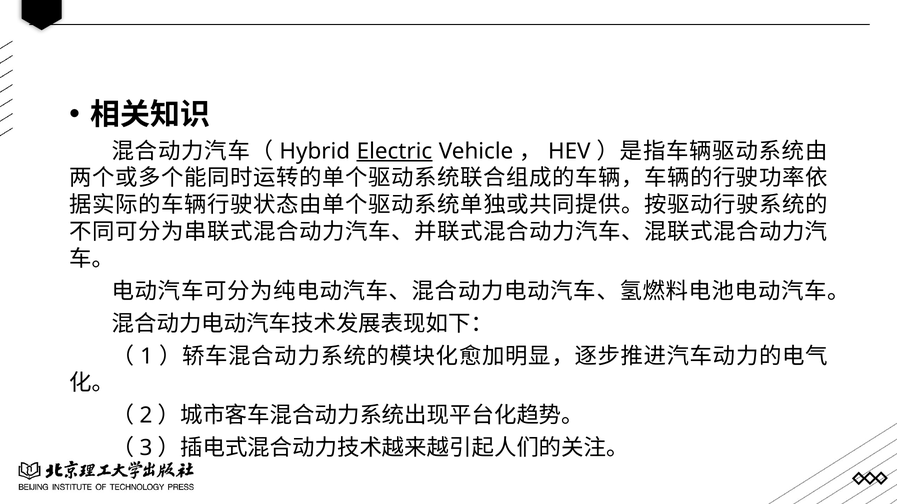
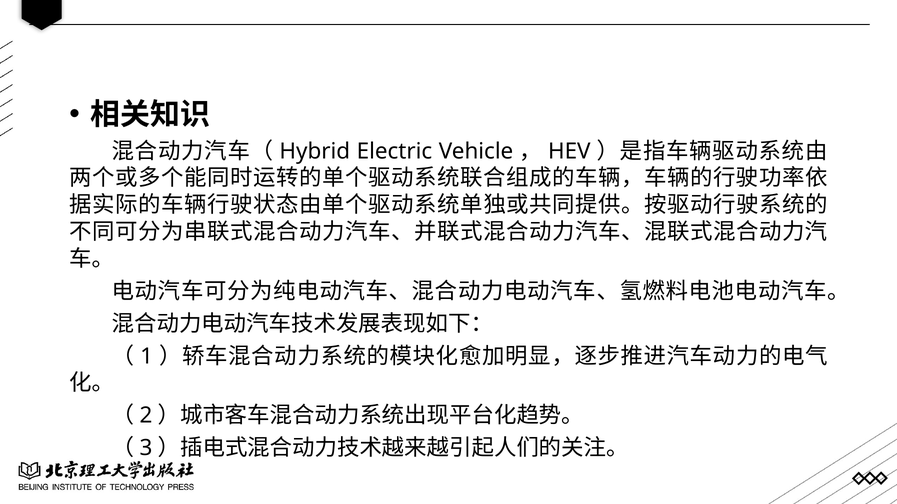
Electric underline: present -> none
